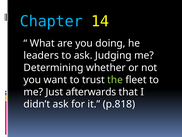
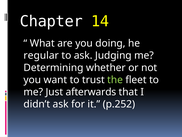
Chapter colour: light blue -> white
leaders: leaders -> regular
p.818: p.818 -> p.252
